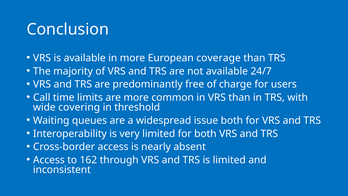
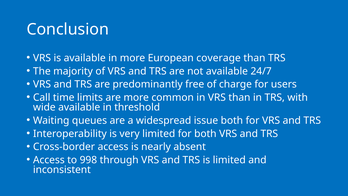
wide covering: covering -> available
162: 162 -> 998
